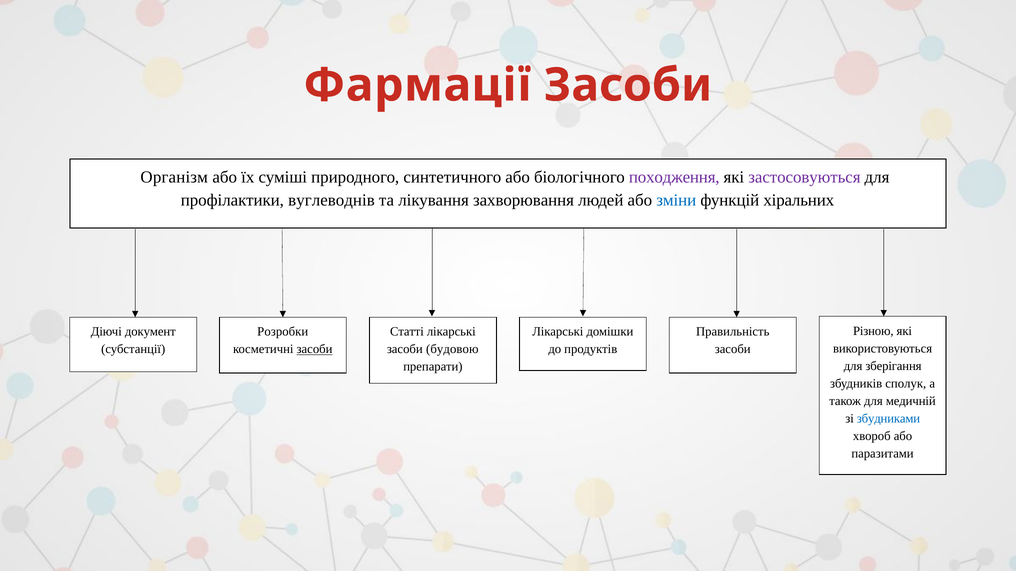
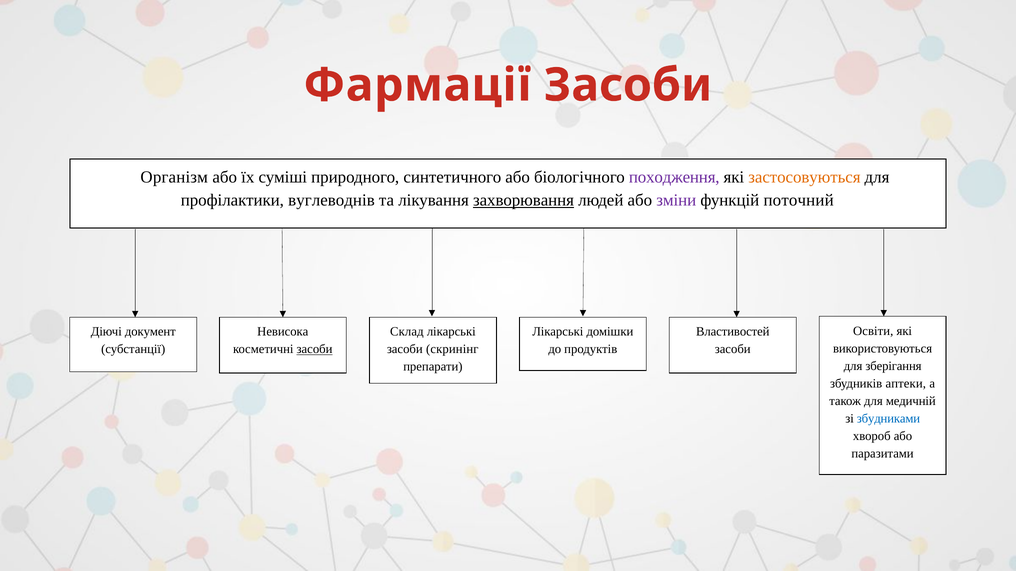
застосовуються colour: purple -> orange
захворювання underline: none -> present
зміни colour: blue -> purple
хіральних: хіральних -> поточний
Різною: Різною -> Освіти
Розробки: Розробки -> Невисока
Статті: Статті -> Склад
Правильність: Правильність -> Властивостей
будовою: будовою -> скринінг
сполук: сполук -> аптеки
